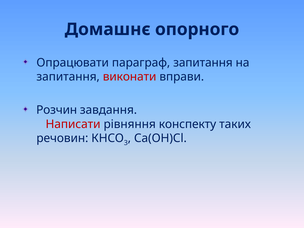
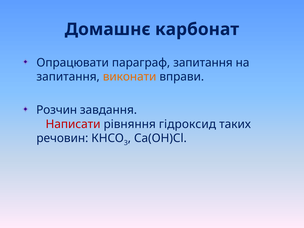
опорного: опорного -> карбонат
виконати colour: red -> orange
конспекту: конспекту -> гідроксид
